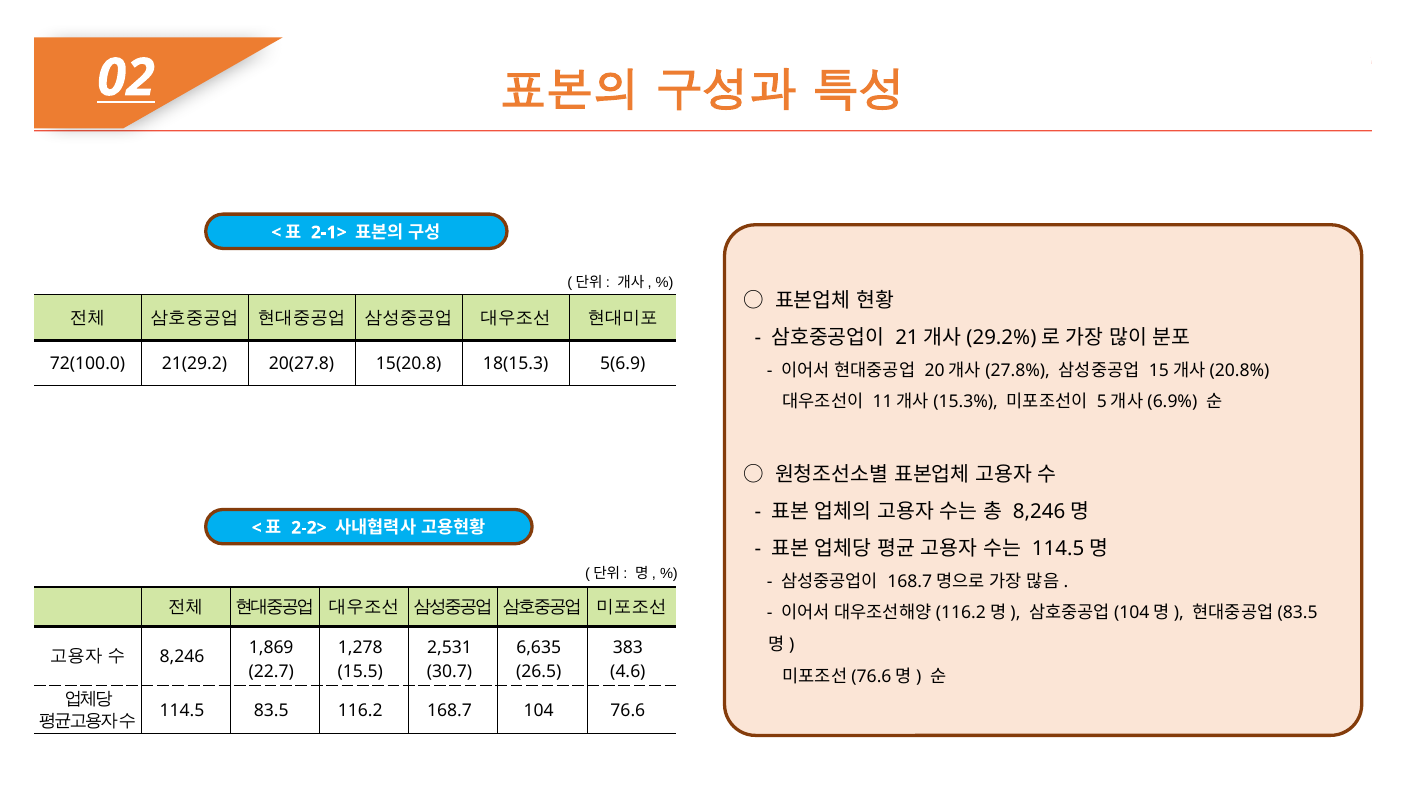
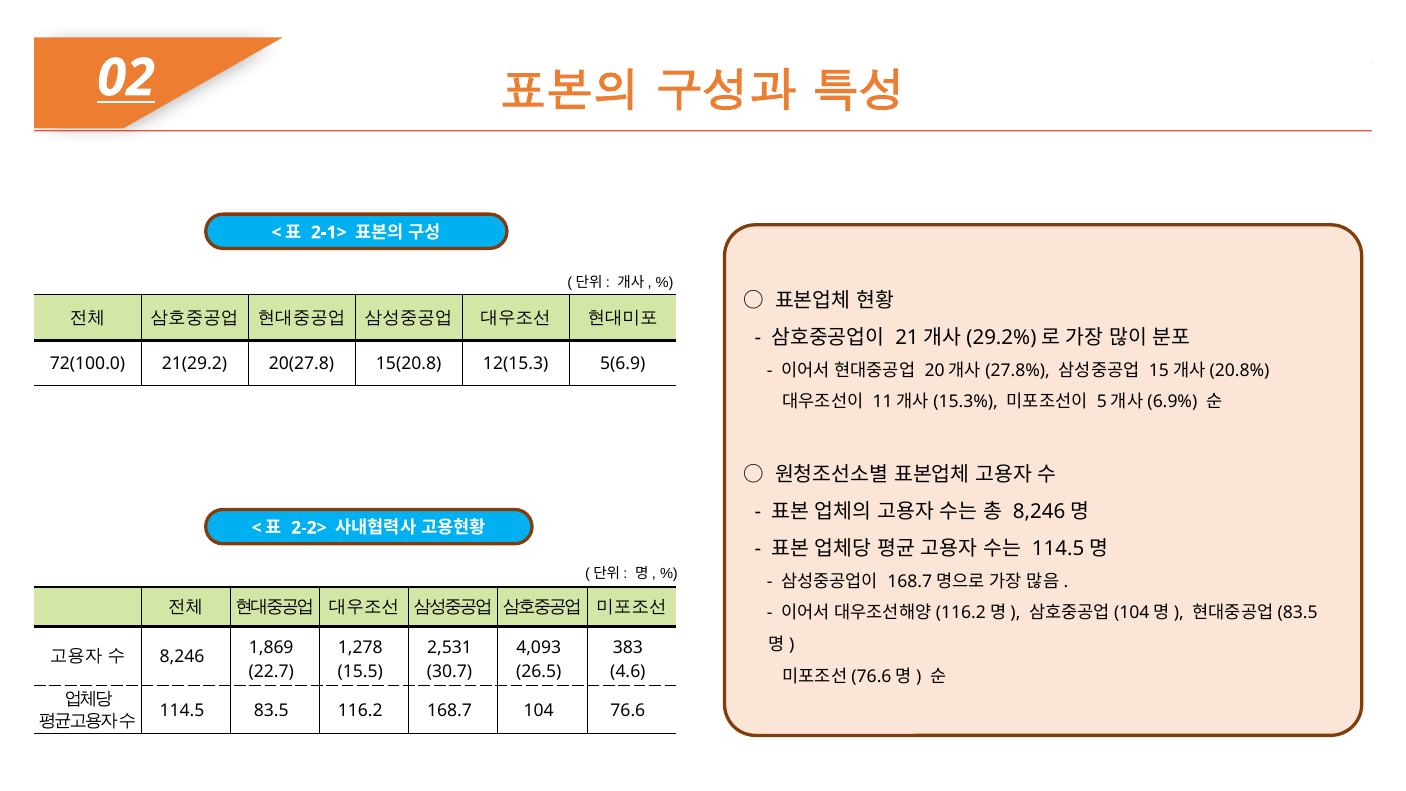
18(15.3: 18(15.3 -> 12(15.3
6,635: 6,635 -> 4,093
